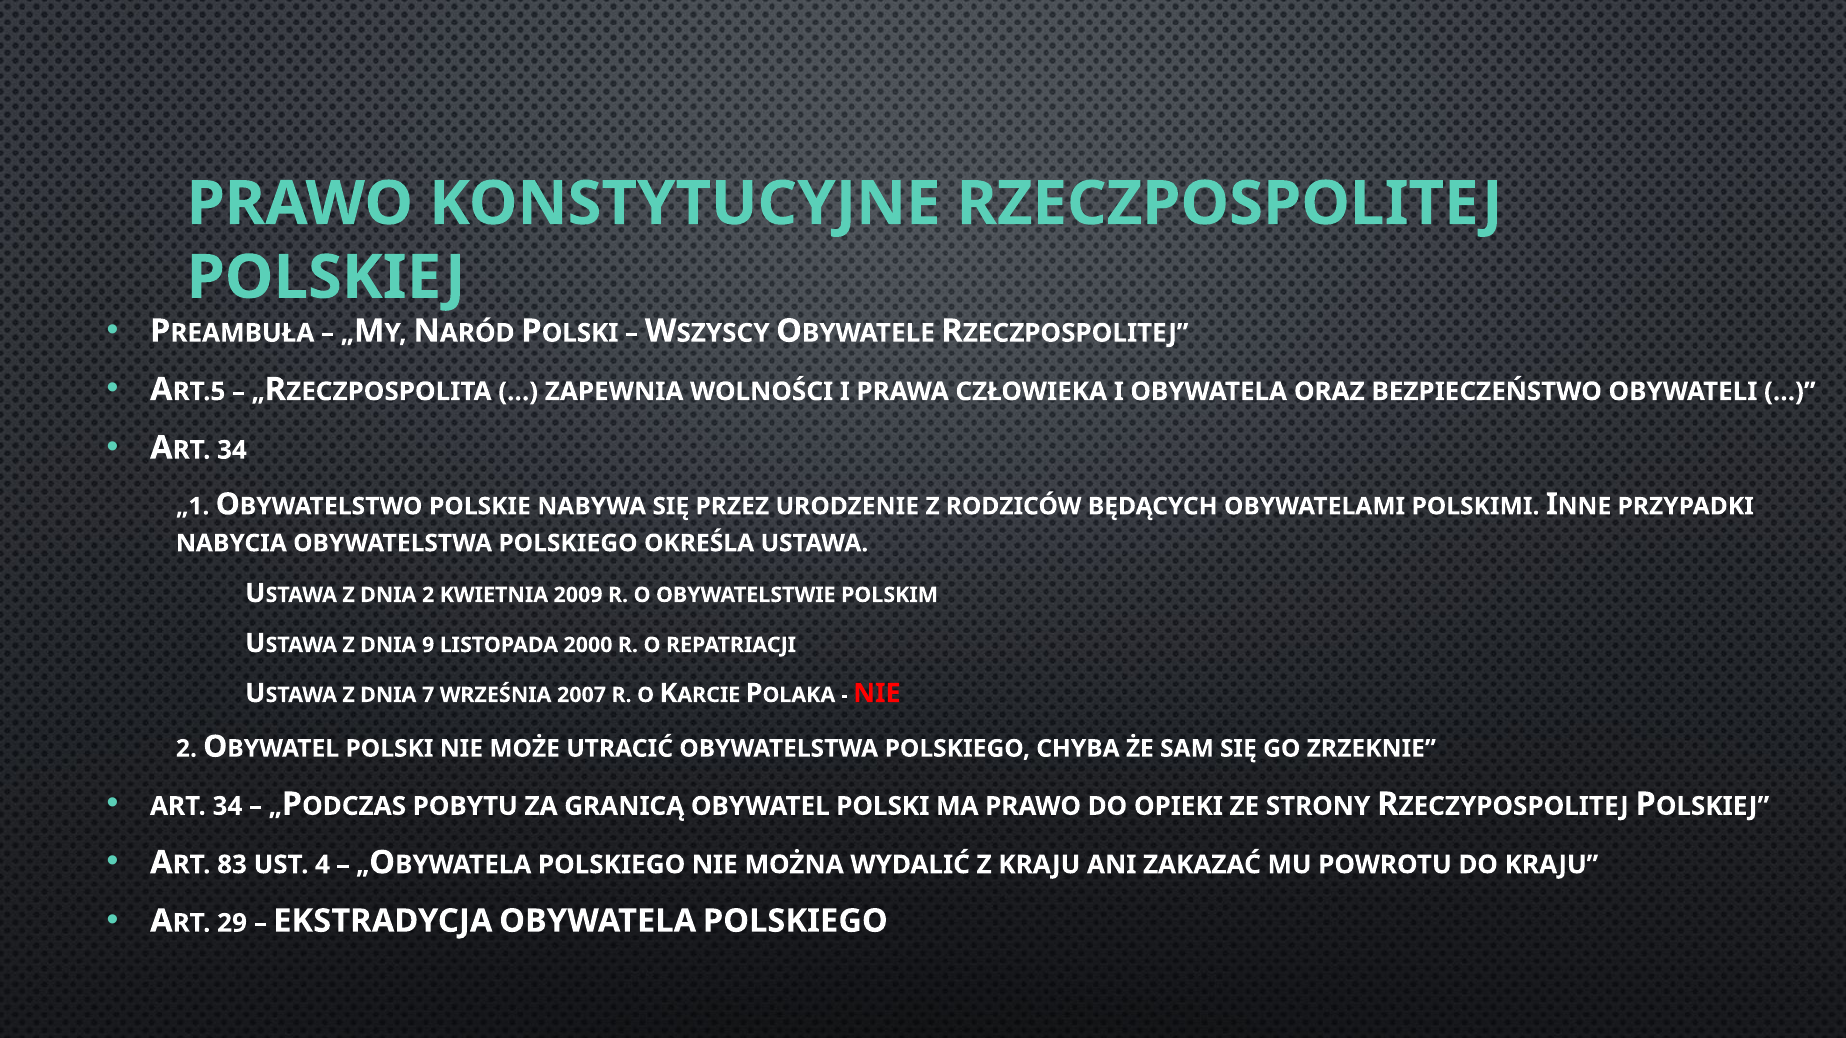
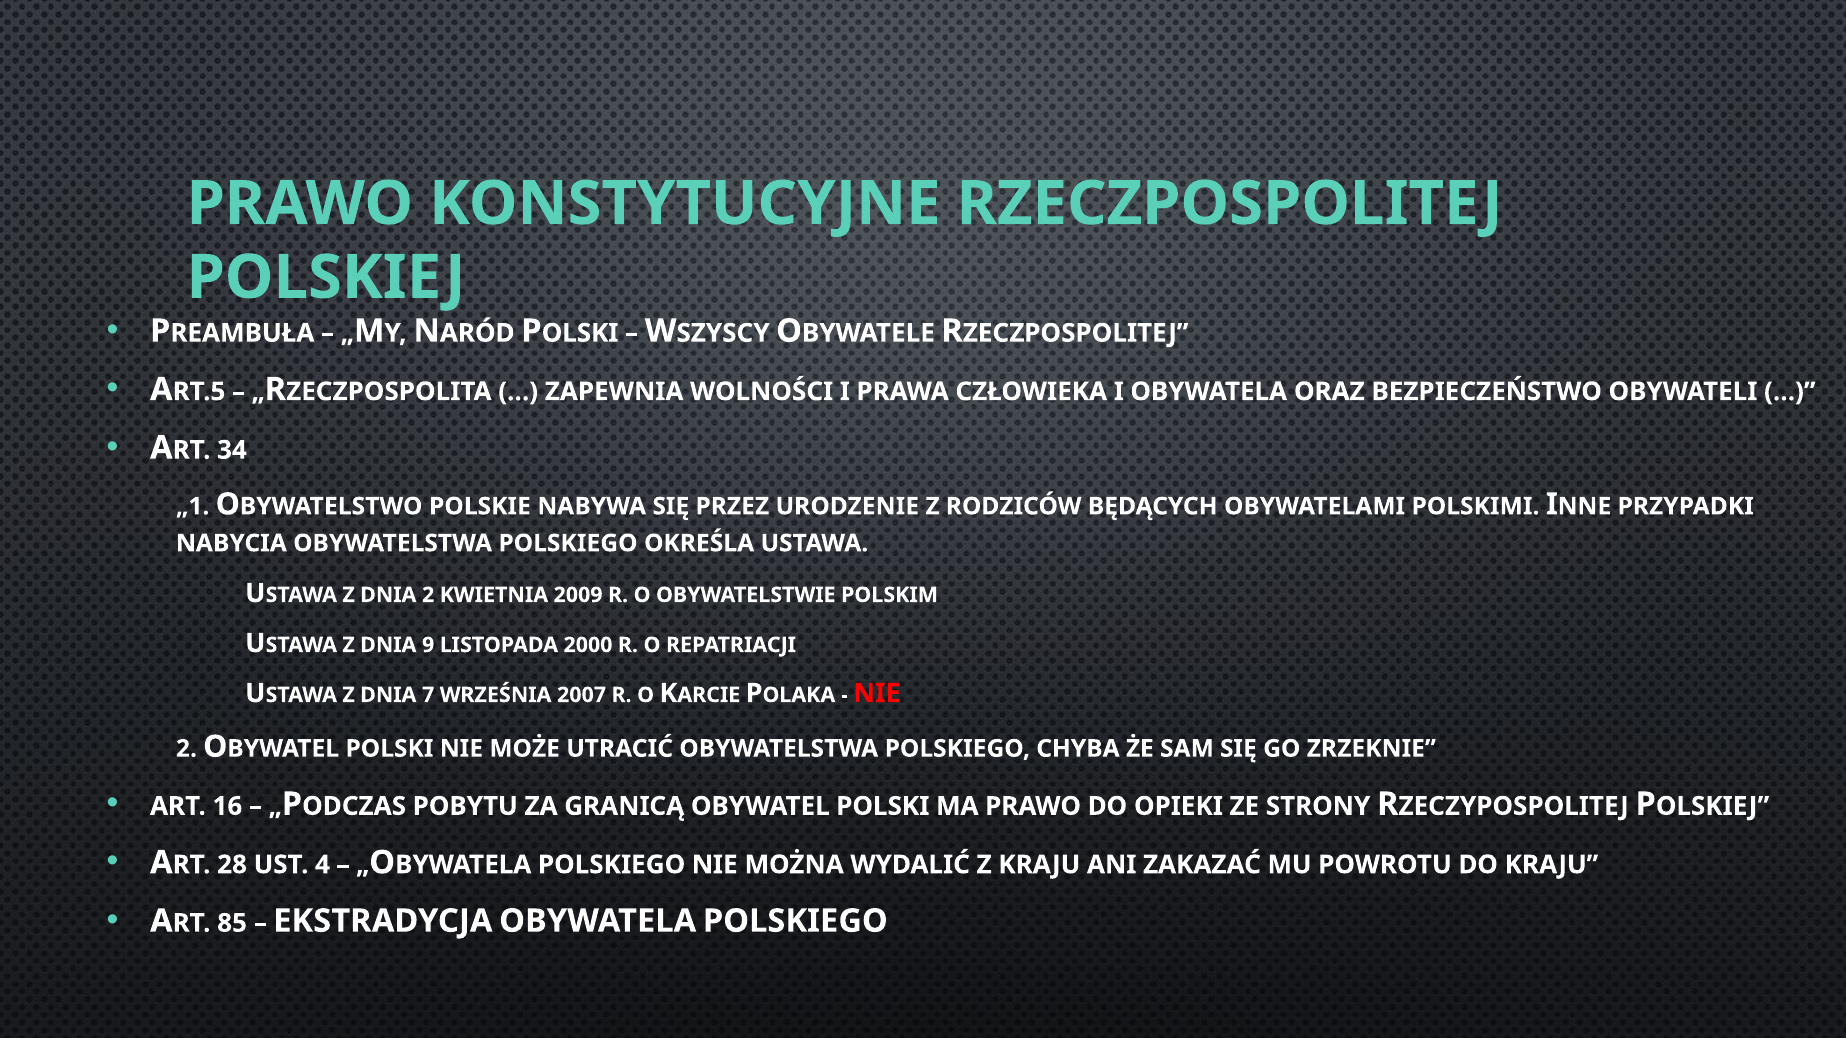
34 at (227, 806): 34 -> 16
83: 83 -> 28
29: 29 -> 85
